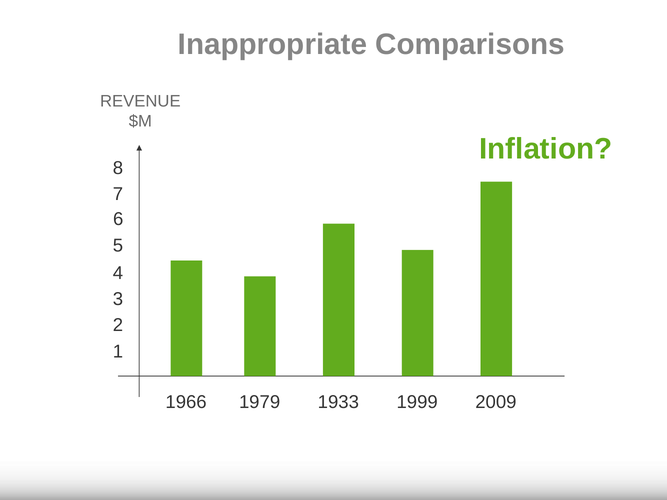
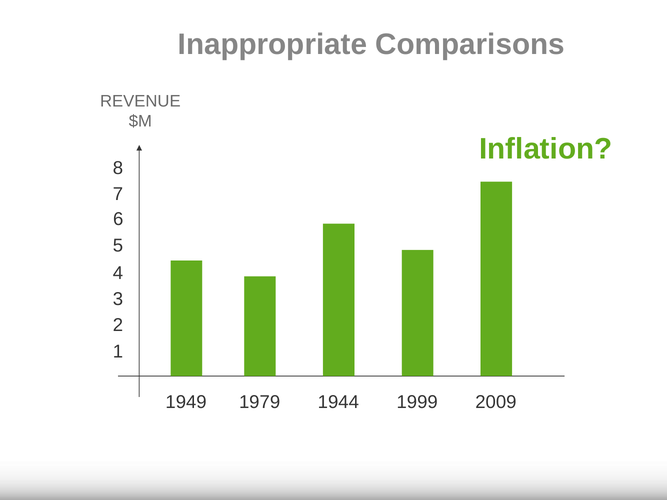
1966: 1966 -> 1949
1933: 1933 -> 1944
